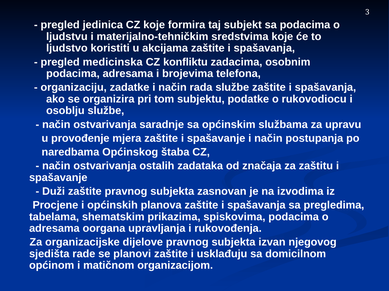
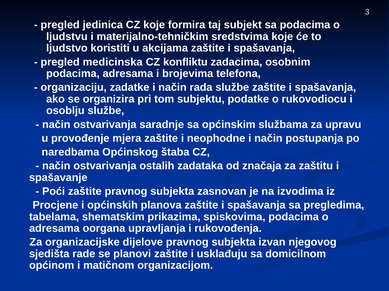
zaštite i spašavanje: spašavanje -> neophodne
Duži: Duži -> Poći
